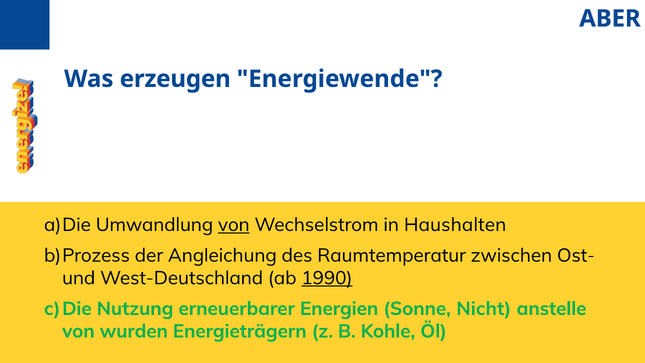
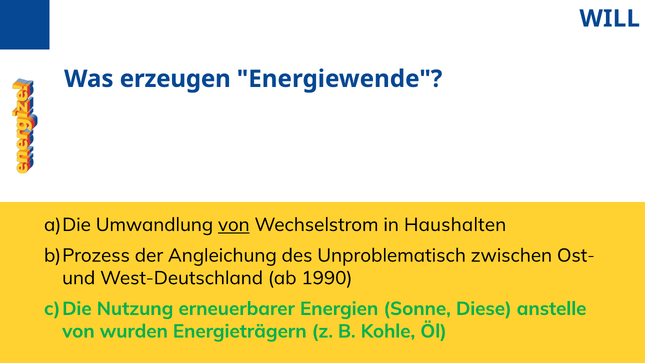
ABER: ABER -> WILL
Raumtemperatur: Raumtemperatur -> Unproblematisch
1990 underline: present -> none
Nicht: Nicht -> Diese
